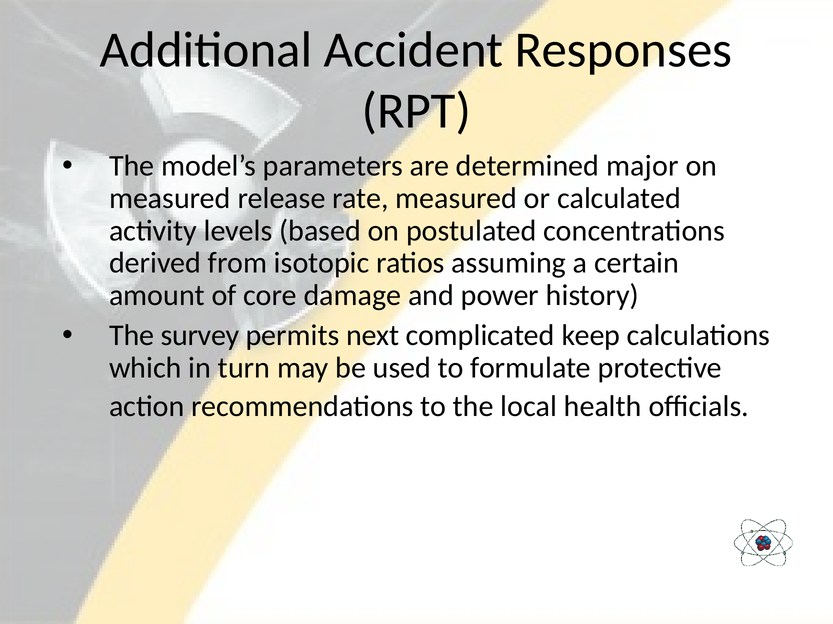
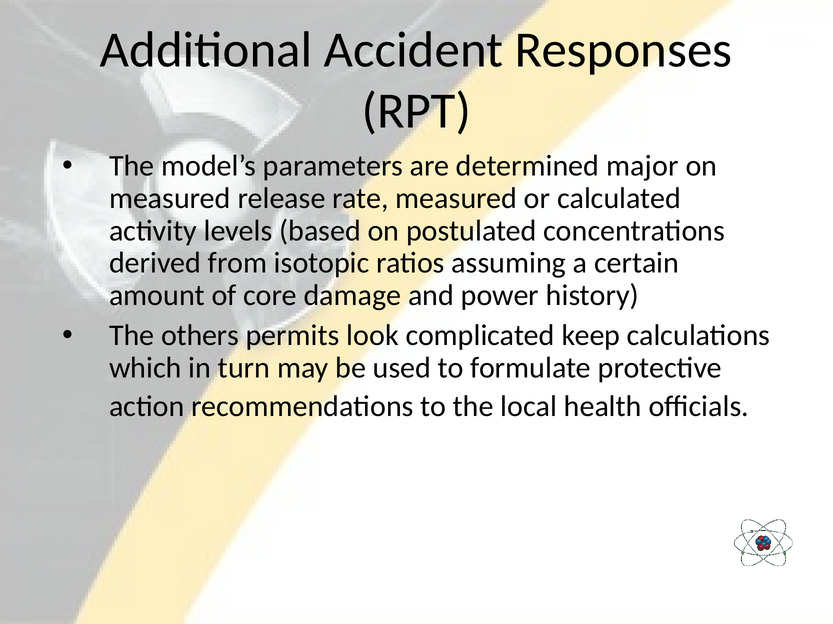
survey: survey -> others
next: next -> look
